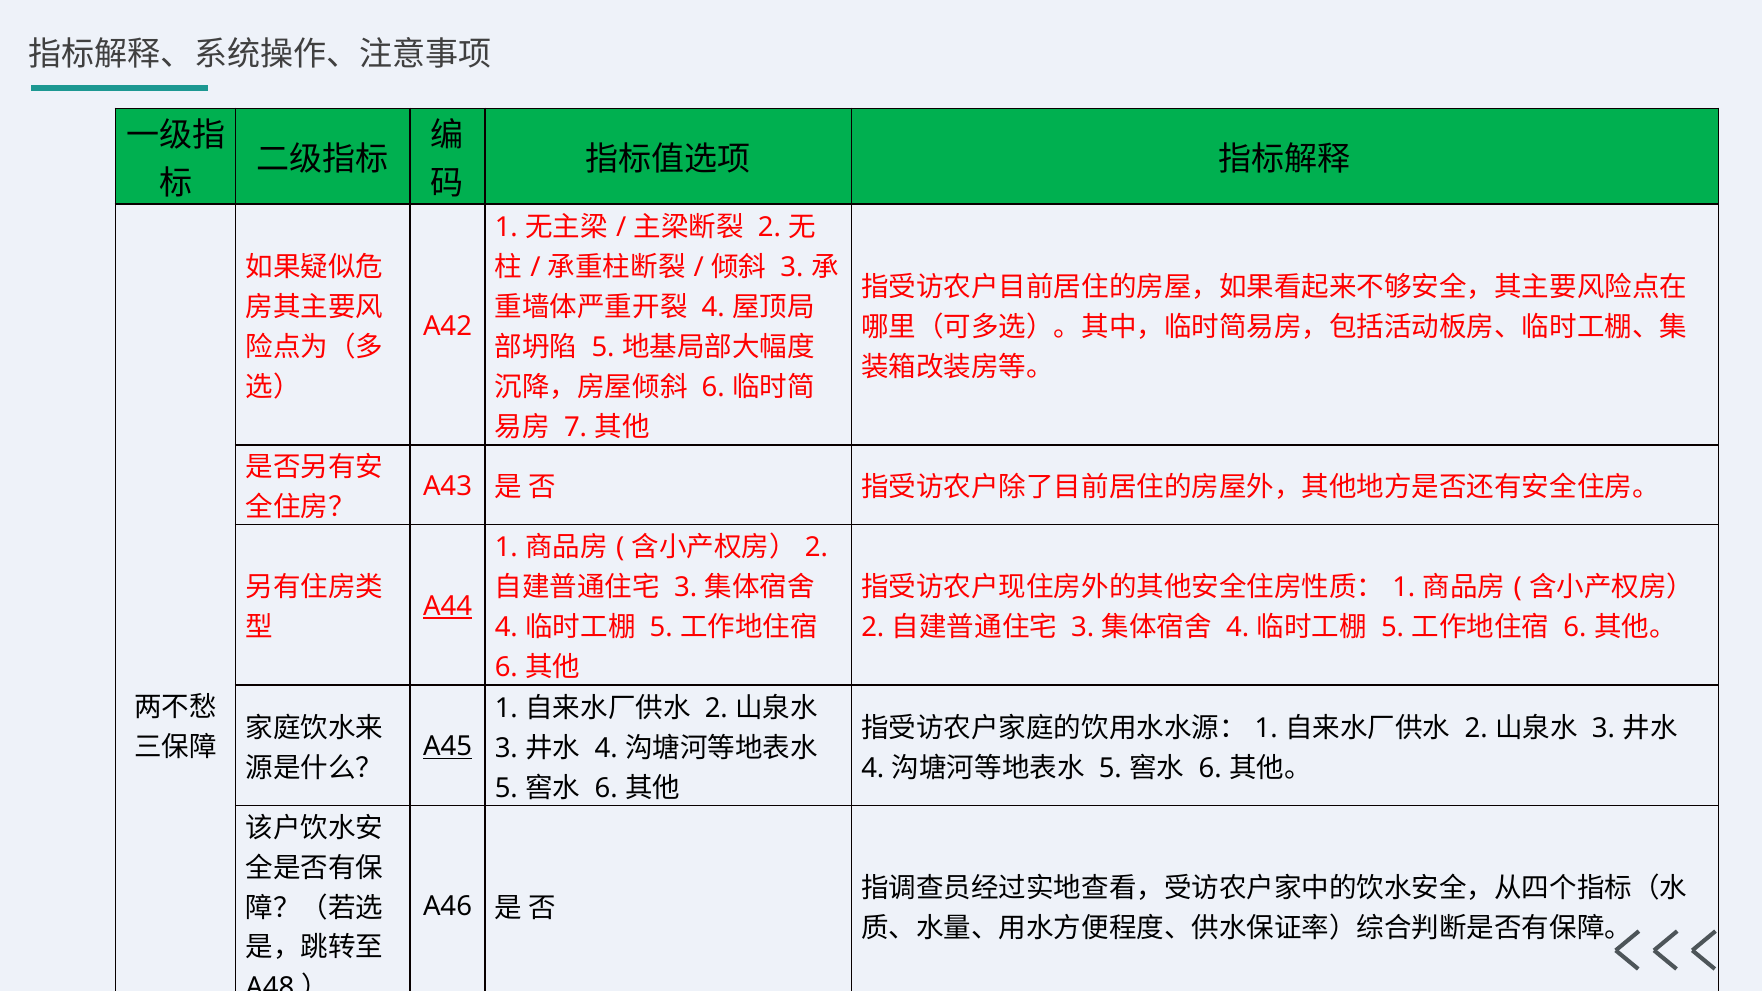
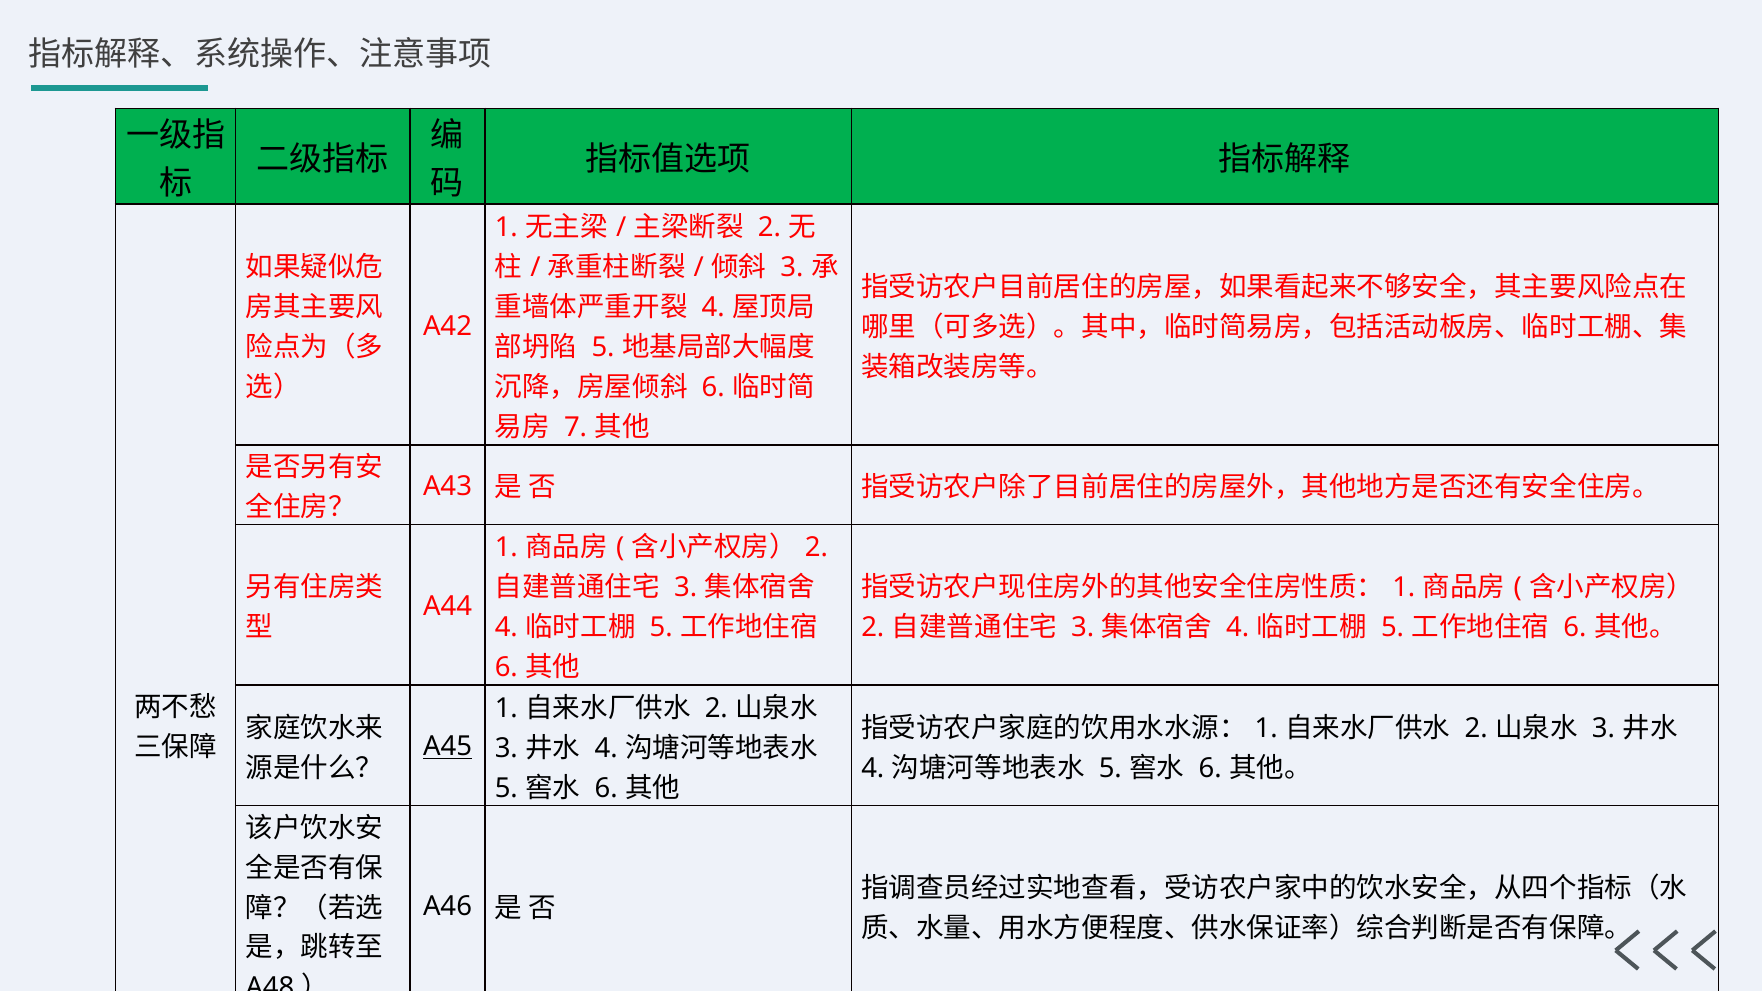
A44 underline: present -> none
